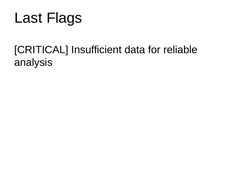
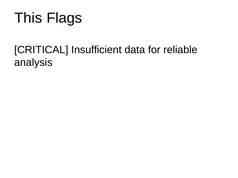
Last: Last -> This
